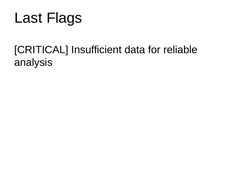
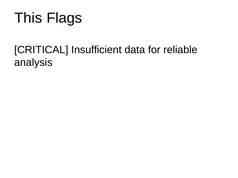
Last: Last -> This
